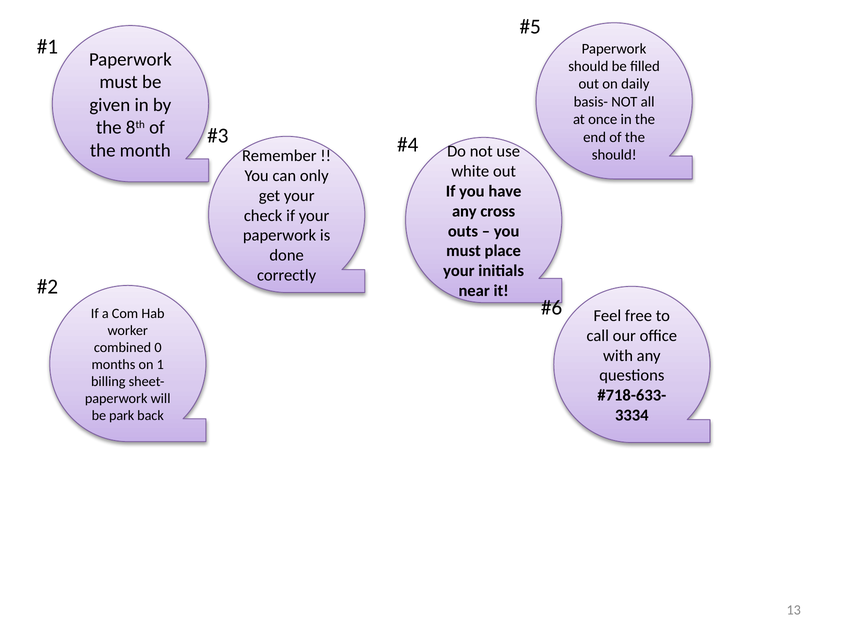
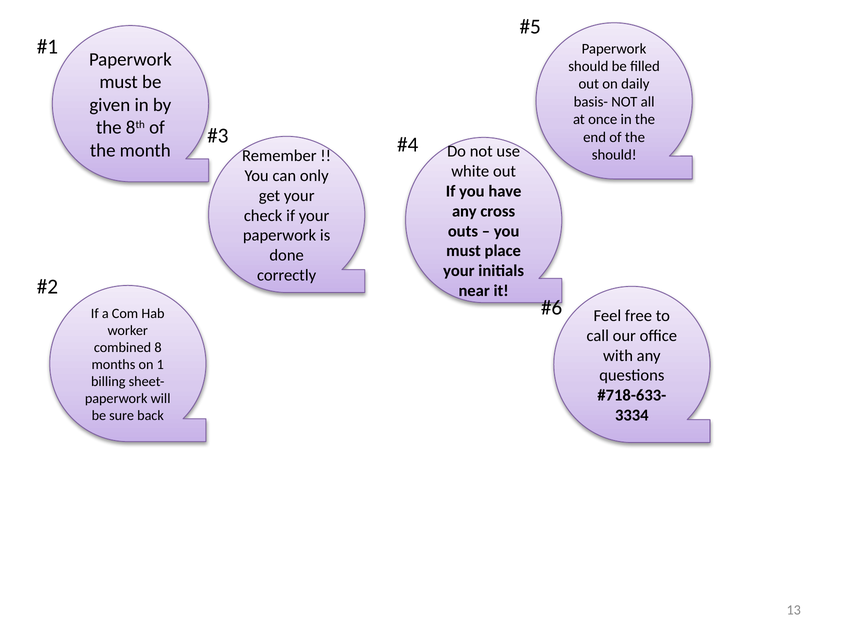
0: 0 -> 8
park: park -> sure
